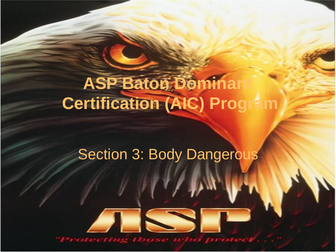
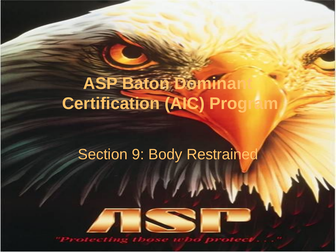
3: 3 -> 9
Dangerous: Dangerous -> Restrained
